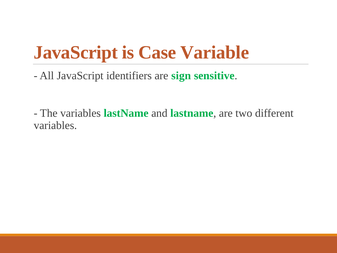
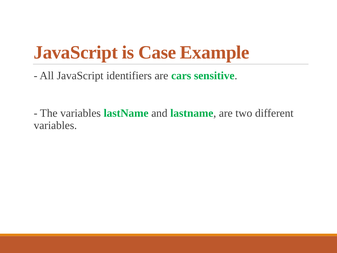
Variable: Variable -> Example
sign: sign -> cars
